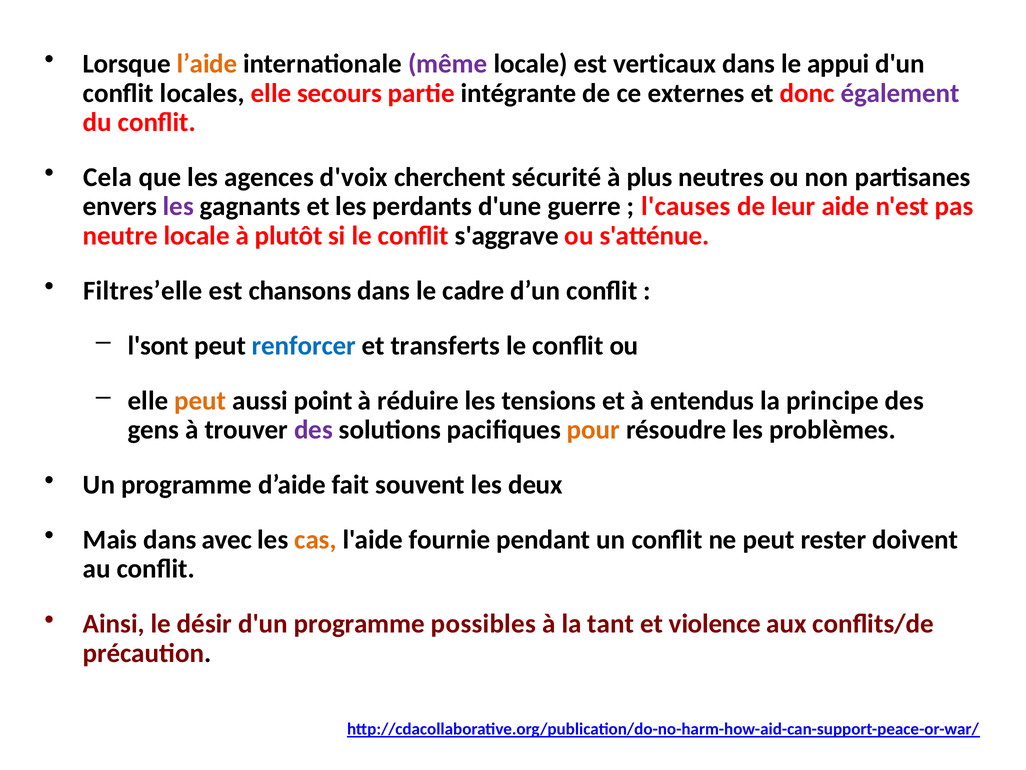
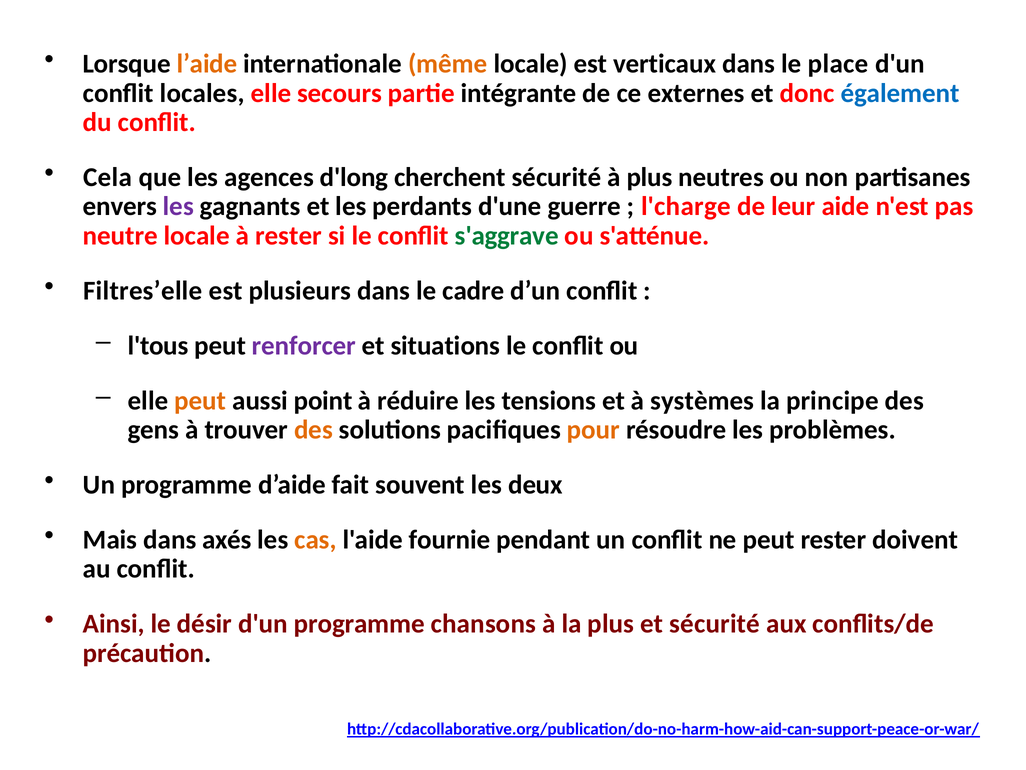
même colour: purple -> orange
appui: appui -> place
également colour: purple -> blue
d'voix: d'voix -> d'long
l'causes: l'causes -> l'charge
à plutôt: plutôt -> rester
s'aggrave colour: black -> green
chansons: chansons -> plusieurs
l'sont: l'sont -> l'tous
renforcer colour: blue -> purple
transferts: transferts -> situations
entendus: entendus -> systèmes
des at (313, 430) colour: purple -> orange
avec: avec -> axés
possibles: possibles -> chansons
la tant: tant -> plus
et violence: violence -> sécurité
